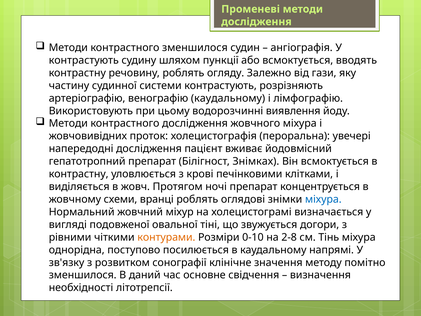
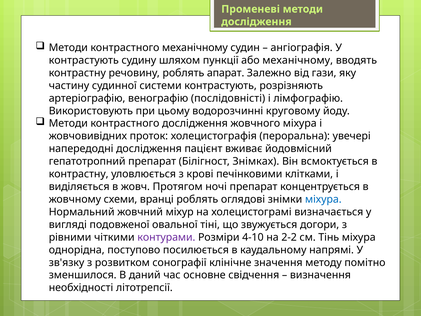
контрастного зменшилося: зменшилося -> механічному
або всмоктується: всмоктується -> механічному
огляду: огляду -> апарат
венографію каудальному: каудальному -> послідовністі
виявлення: виявлення -> круговому
контурами colour: orange -> purple
0-10: 0-10 -> 4-10
2-8: 2-8 -> 2-2
